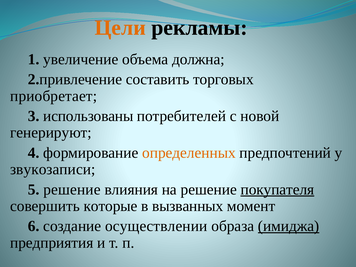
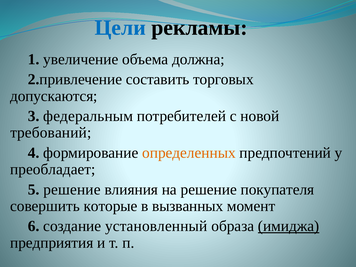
Цели colour: orange -> blue
приобретает: приобретает -> допускаются
использованы: использованы -> федеральным
генерируют: генерируют -> требований
звукозаписи: звукозаписи -> преобладает
покупателя underline: present -> none
осуществлении: осуществлении -> установленный
